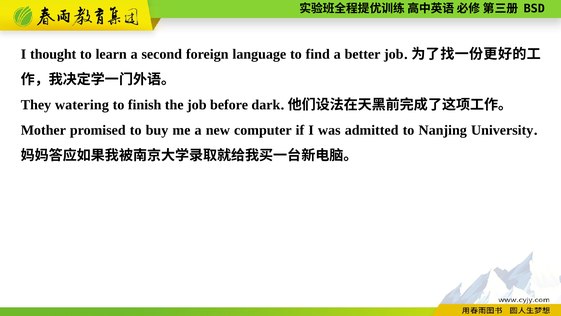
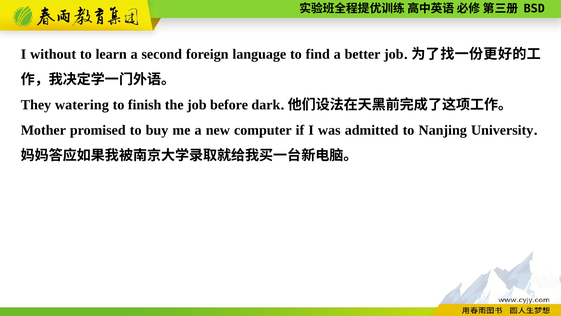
thought: thought -> without
